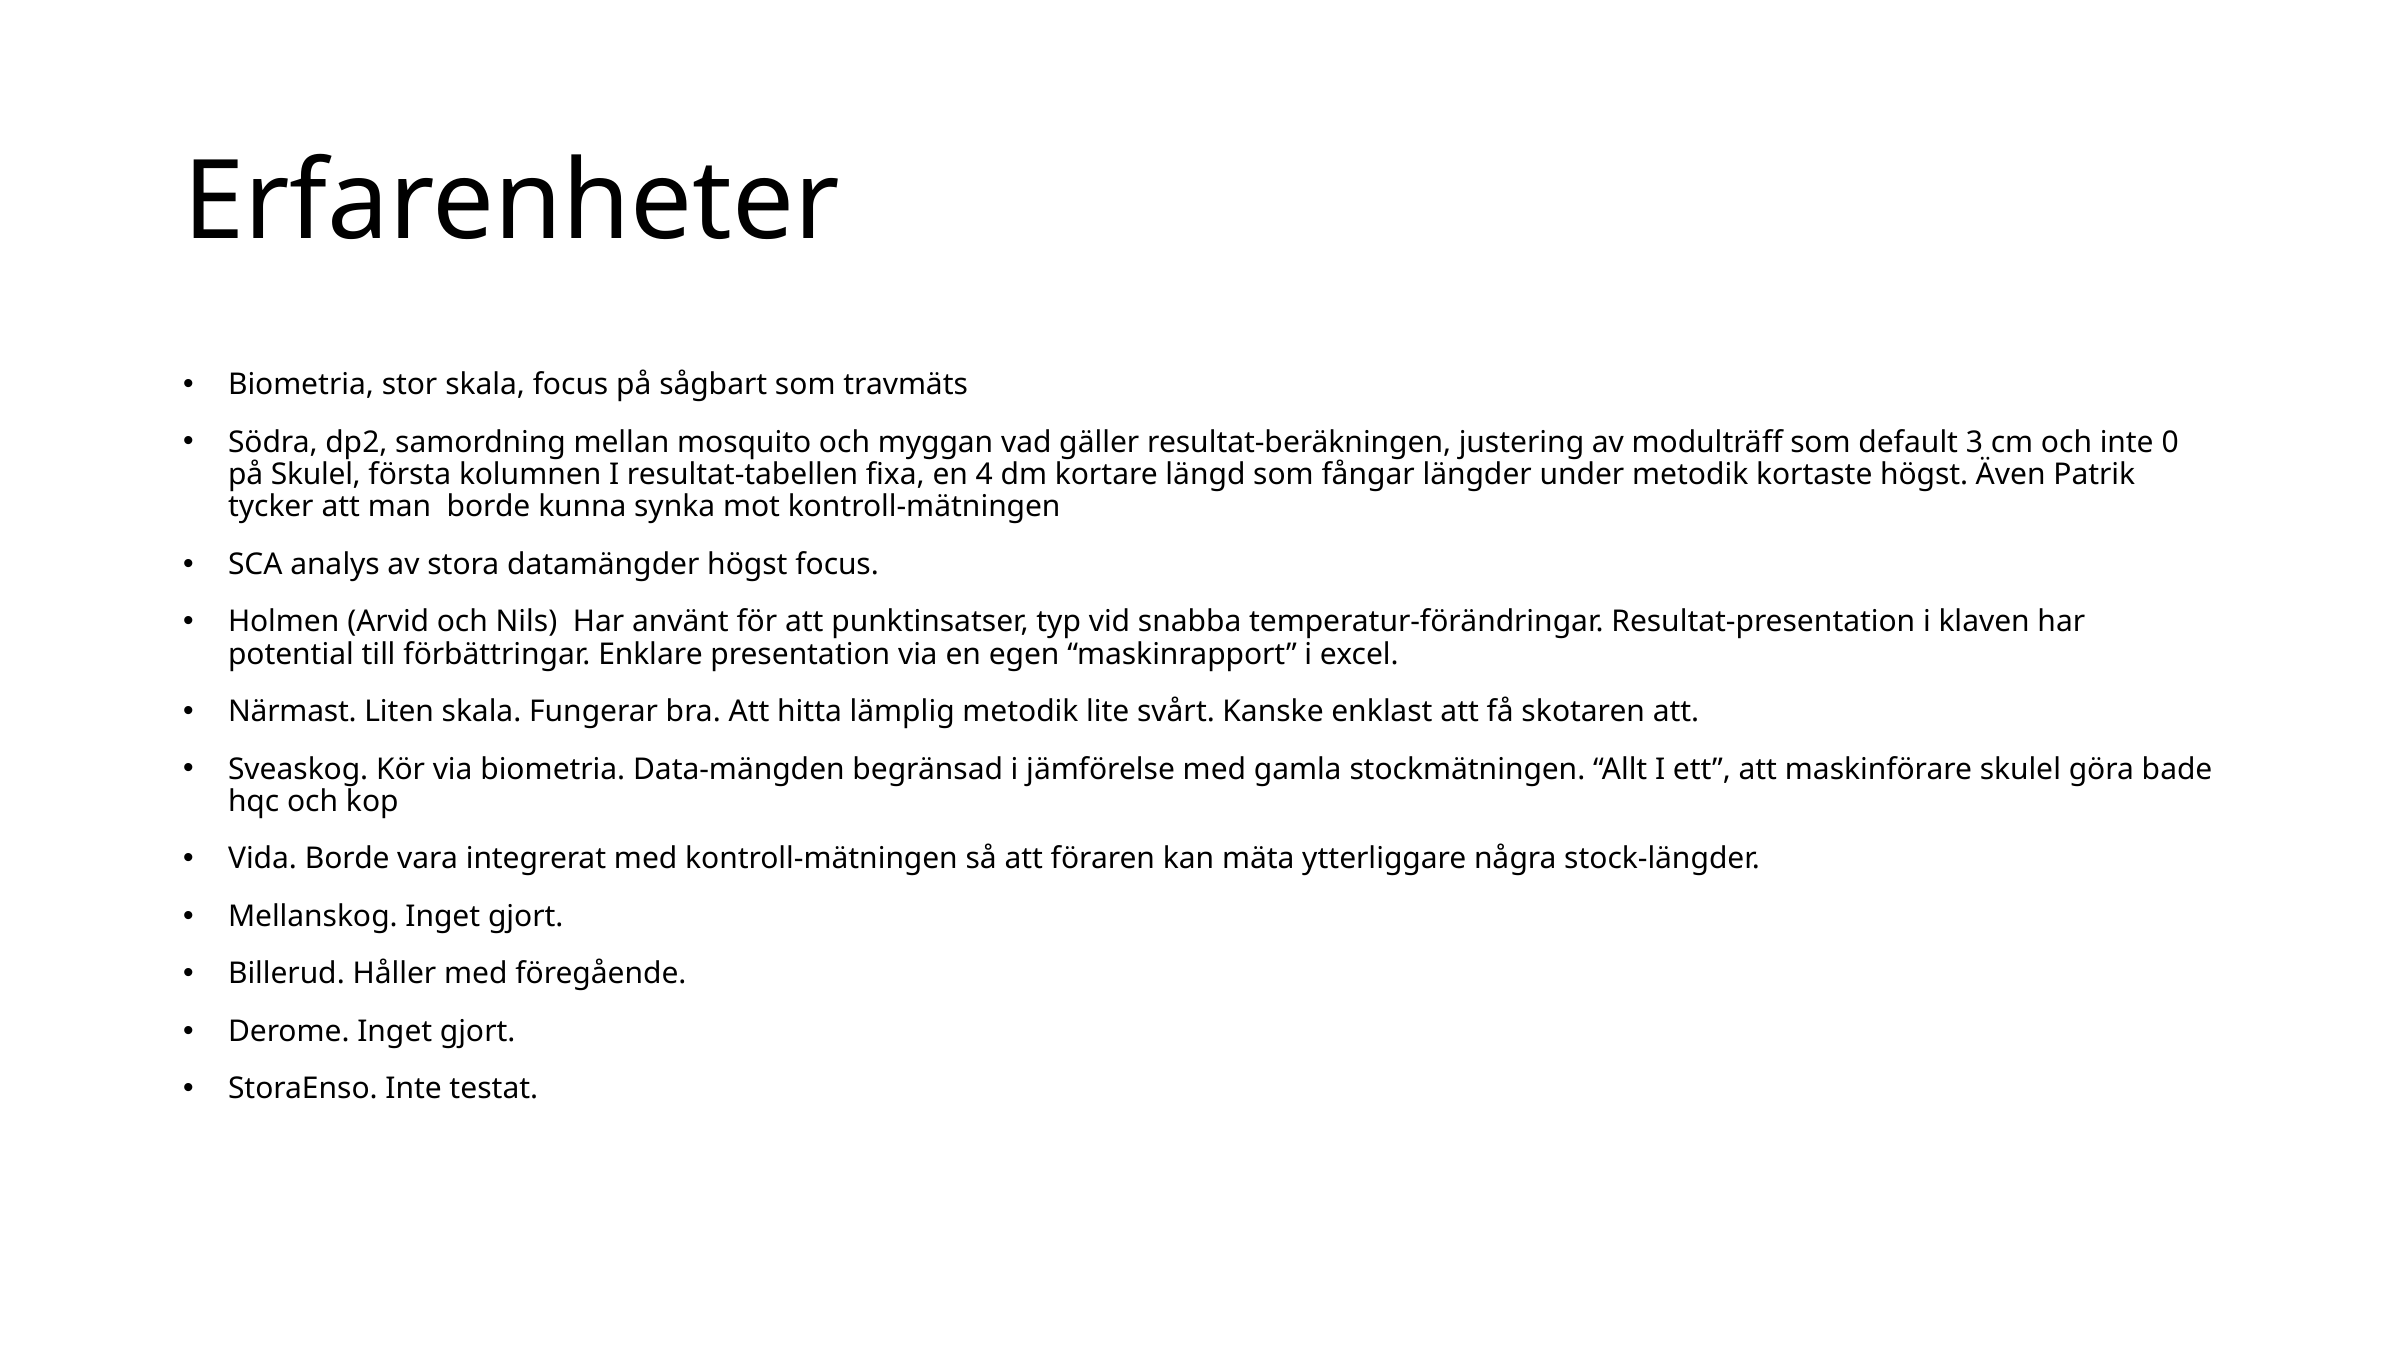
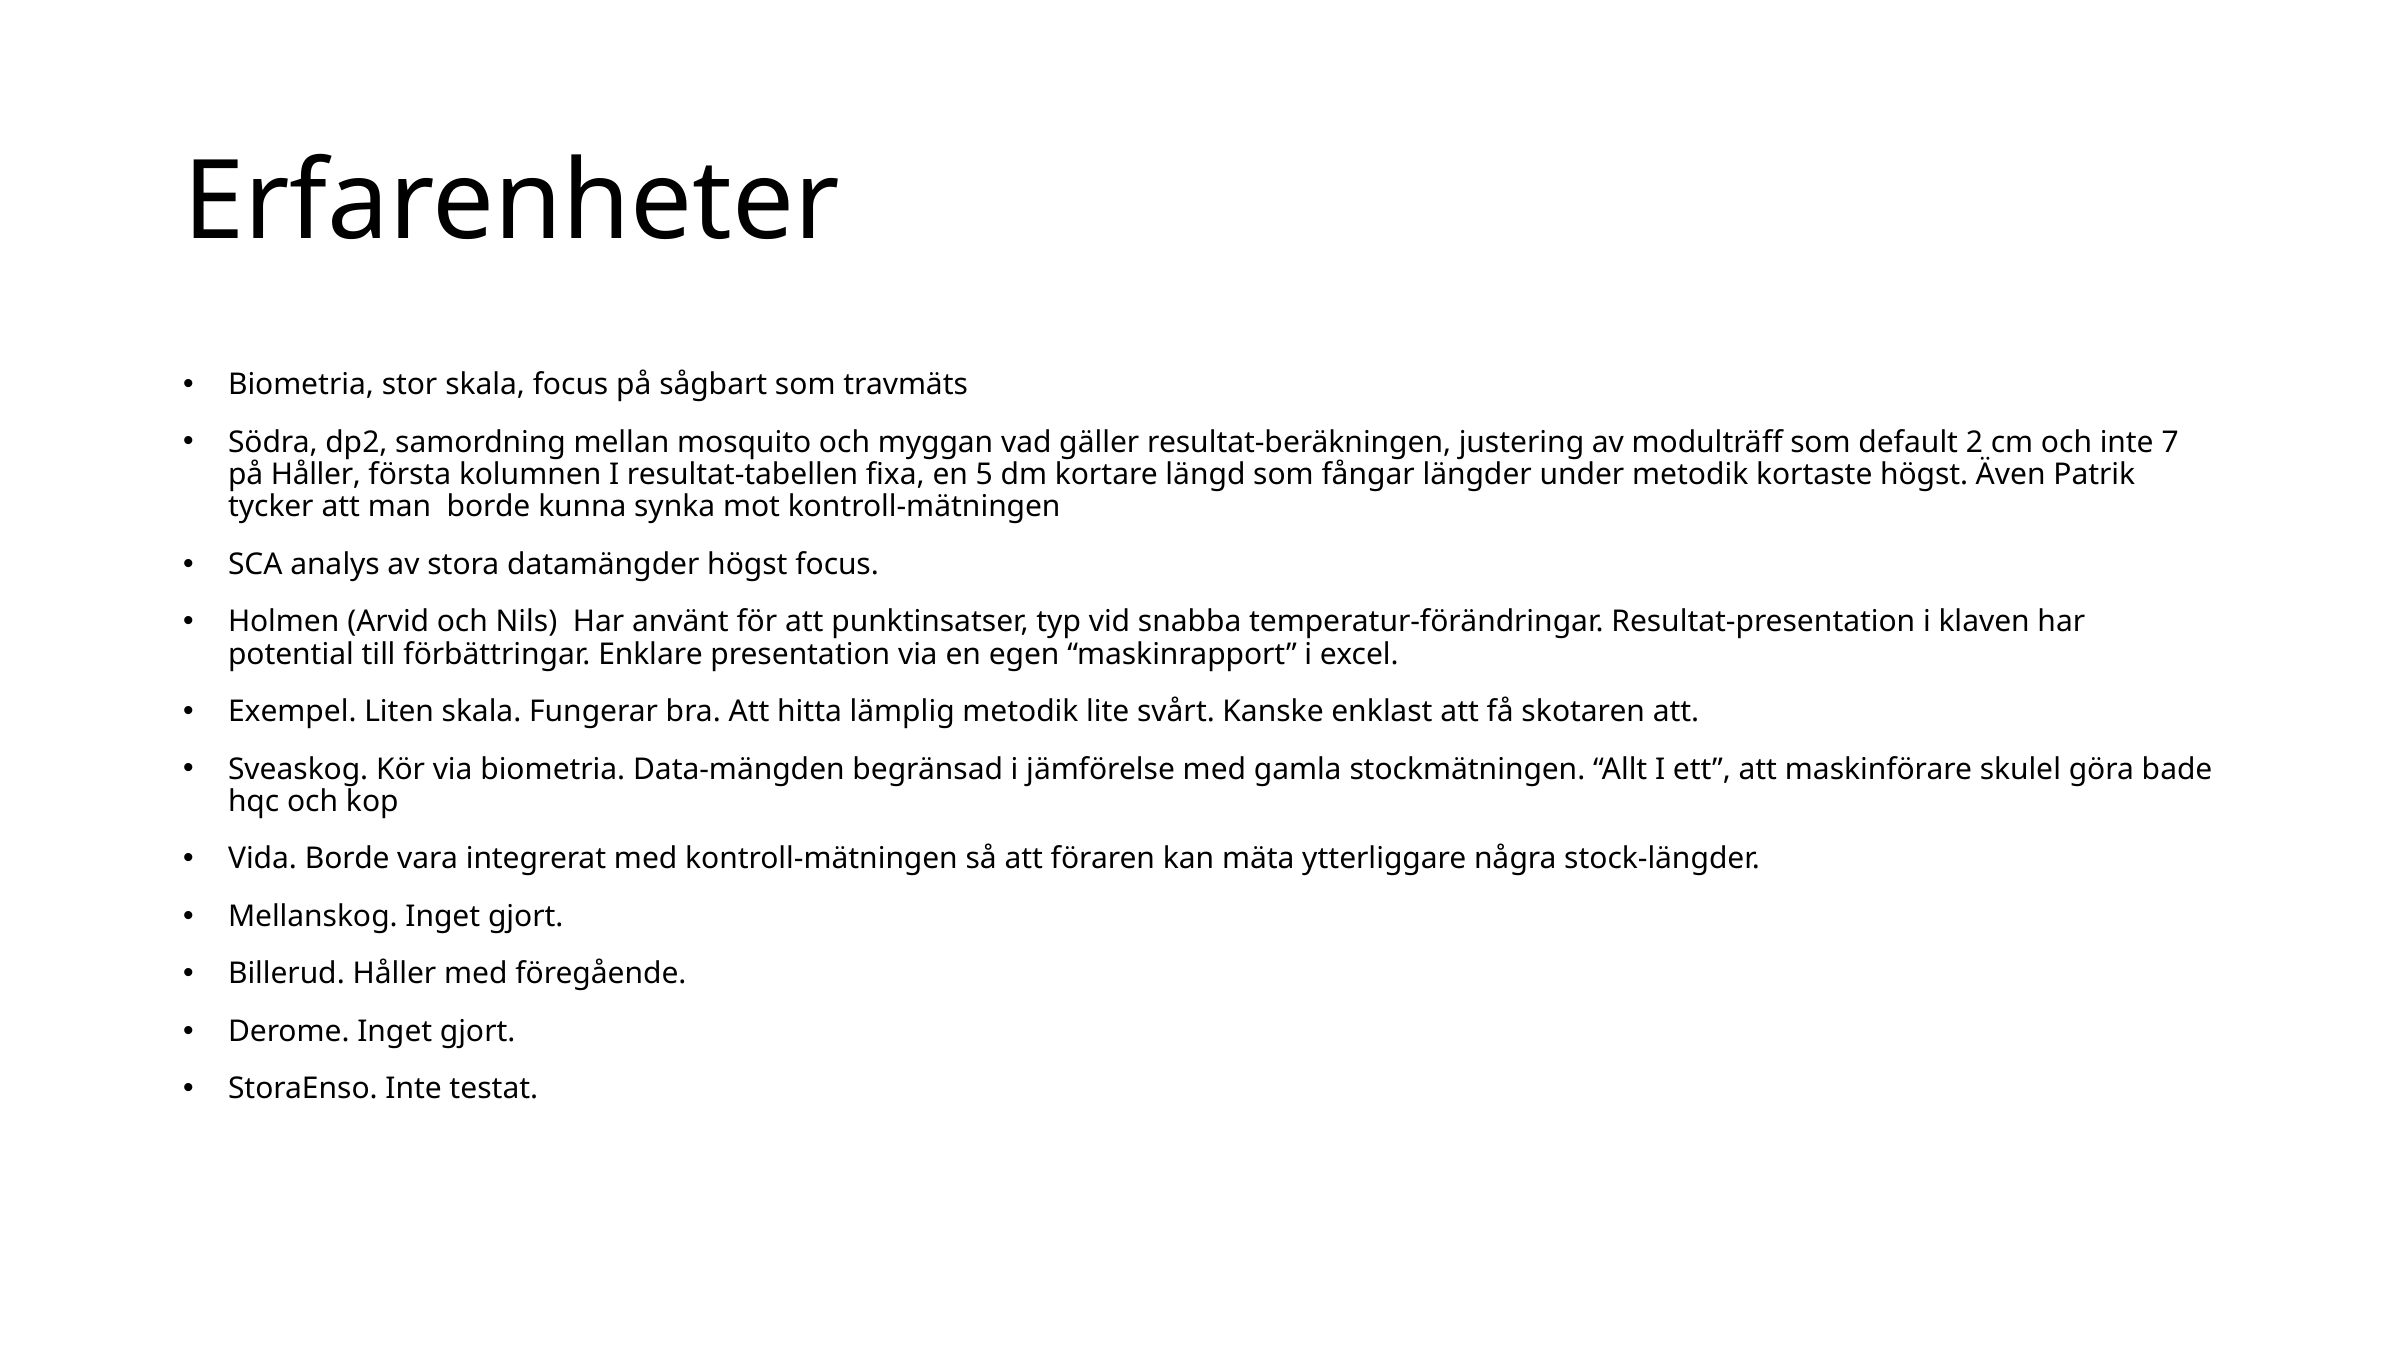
3: 3 -> 2
0: 0 -> 7
på Skulel: Skulel -> Håller
4: 4 -> 5
Närmast: Närmast -> Exempel
